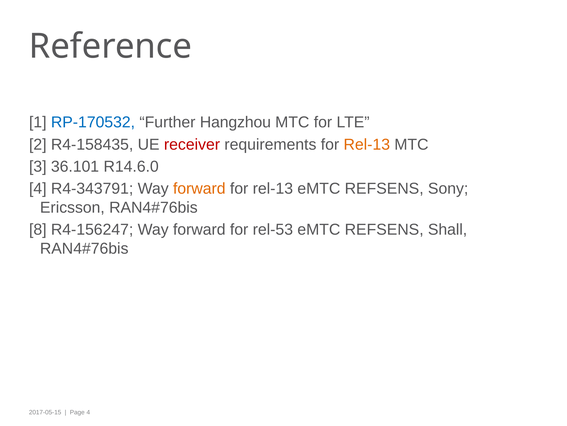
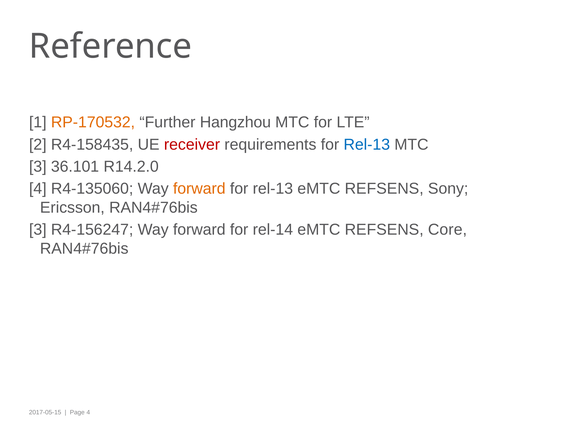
RP-170532 colour: blue -> orange
Rel-13 at (367, 144) colour: orange -> blue
R14.6.0: R14.6.0 -> R14.2.0
R4-343791: R4-343791 -> R4-135060
8 at (38, 229): 8 -> 3
rel-53: rel-53 -> rel-14
Shall: Shall -> Core
